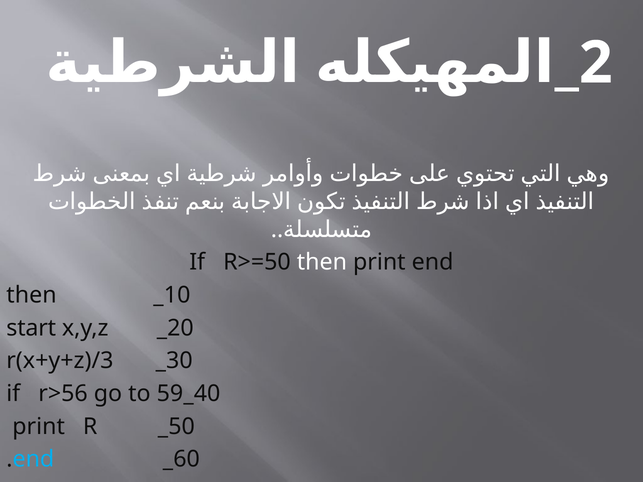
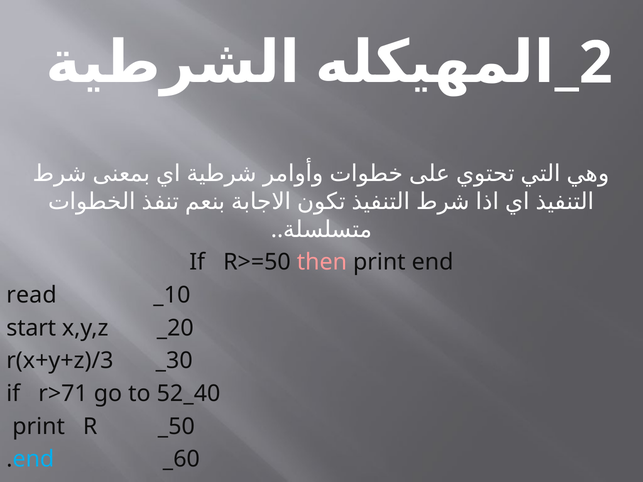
then at (322, 262) colour: white -> pink
then at (32, 295): then -> read
r>56: r>56 -> r>71
59: 59 -> 52
